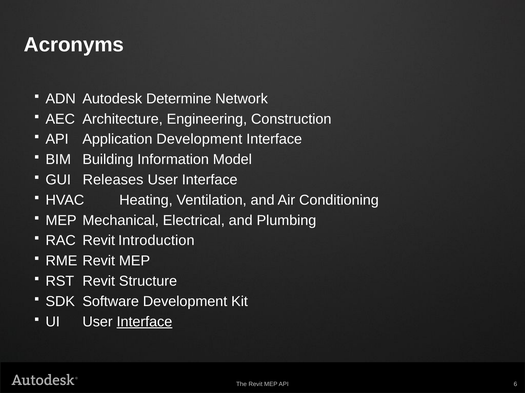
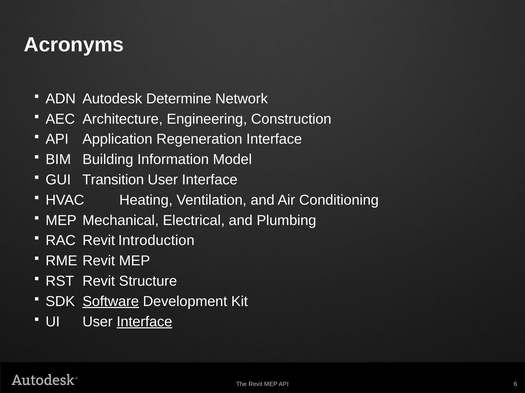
Application Development: Development -> Regeneration
Releases: Releases -> Transition
Software underline: none -> present
